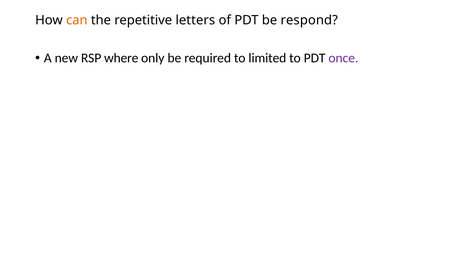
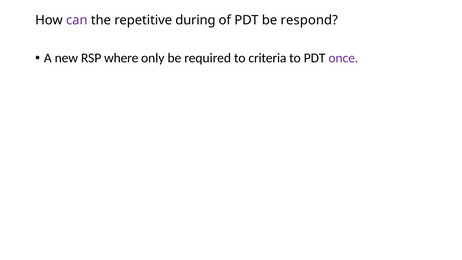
can colour: orange -> purple
letters: letters -> during
limited: limited -> criteria
